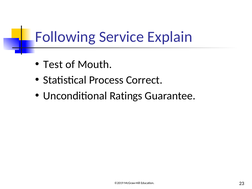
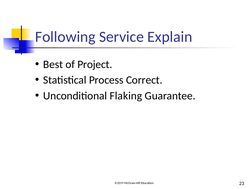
Test: Test -> Best
Mouth: Mouth -> Project
Ratings: Ratings -> Flaking
